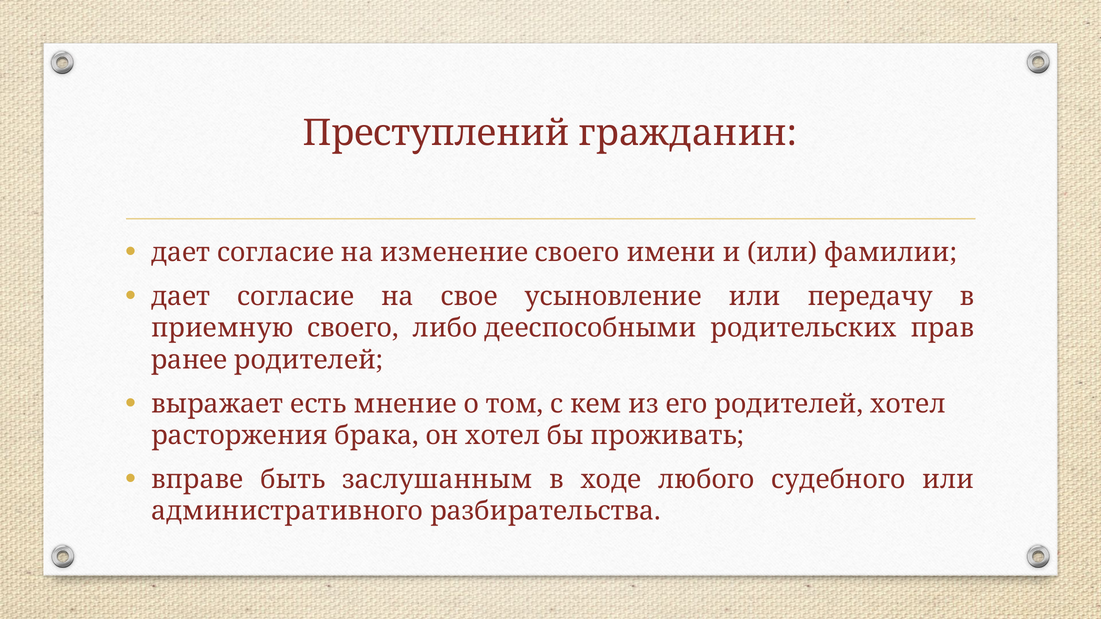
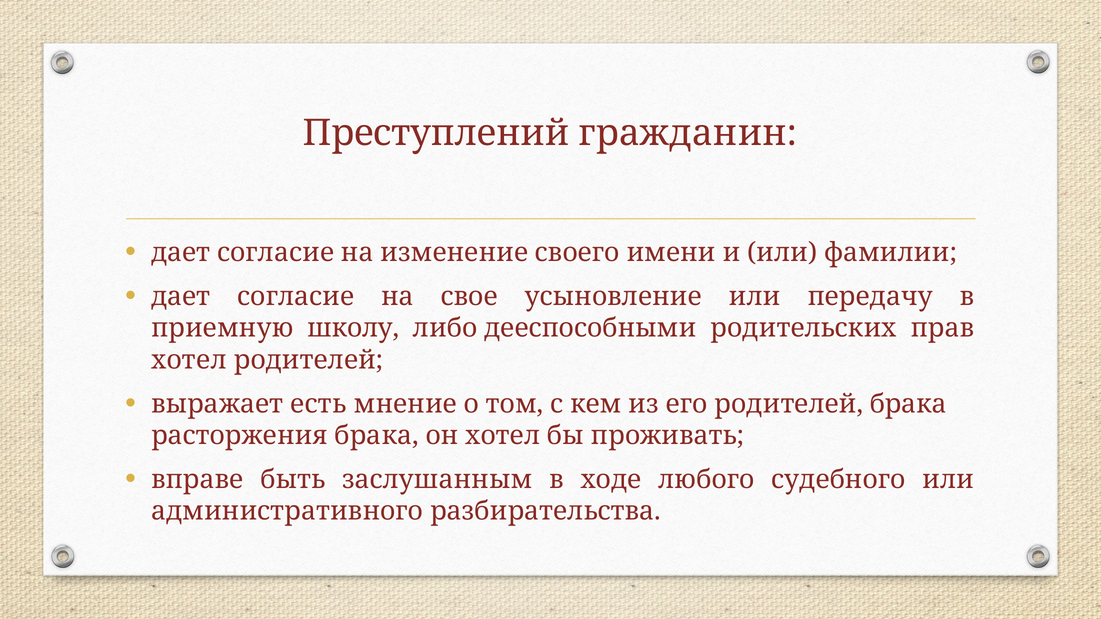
приемную своего: своего -> школу
ранее at (189, 360): ранее -> хотел
родителей хотел: хотел -> брака
